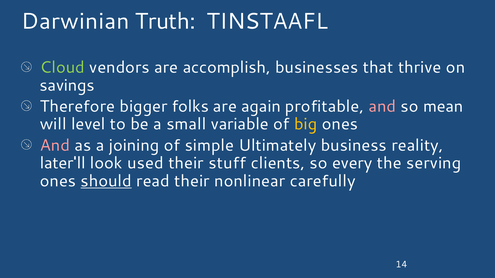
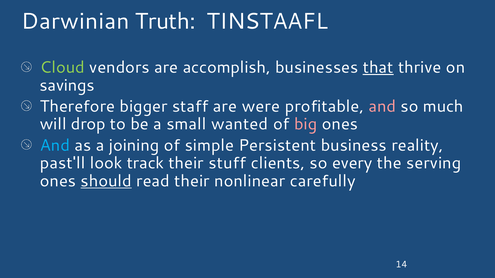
that underline: none -> present
folks: folks -> staff
again: again -> were
mean: mean -> much
level: level -> drop
variable: variable -> wanted
big colour: yellow -> pink
And at (55, 146) colour: pink -> light blue
Ultimately: Ultimately -> Persistent
later'll: later'll -> past'll
used: used -> track
